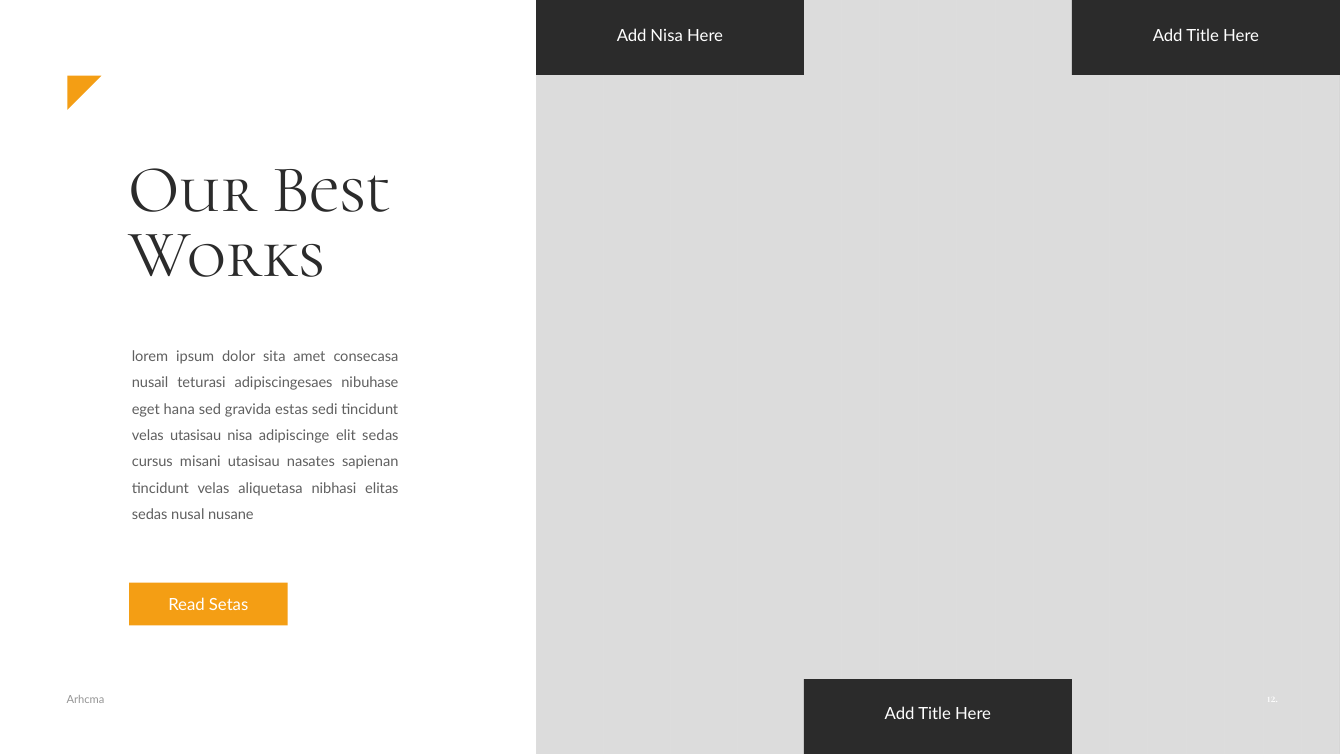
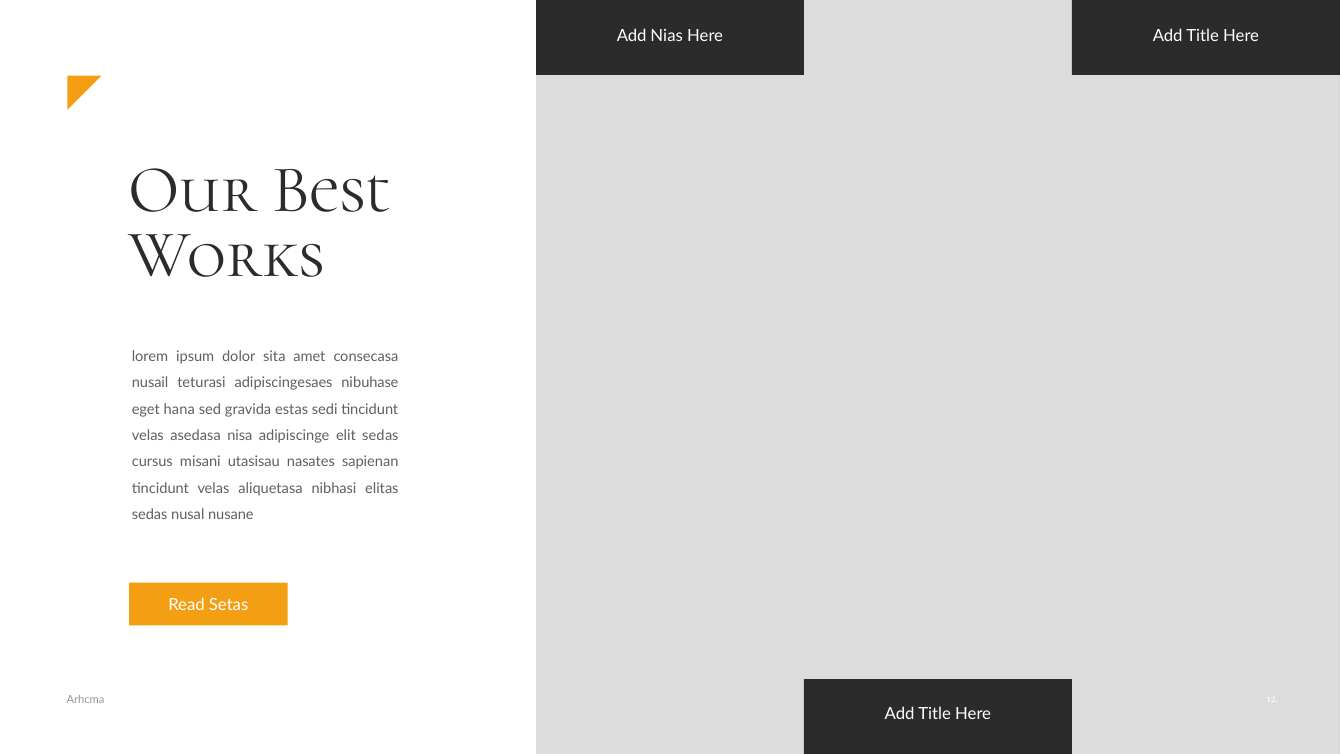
Add Nisa: Nisa -> Nias
velas utasisau: utasisau -> asedasa
